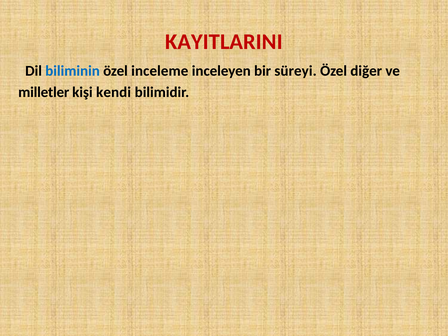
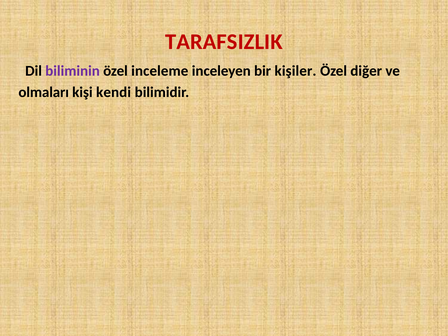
KAYITLARINI: KAYITLARINI -> TARAFSIZLIK
biliminin colour: blue -> purple
süreyi: süreyi -> kişiler
milletler: milletler -> olmaları
